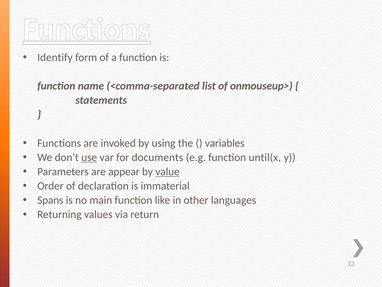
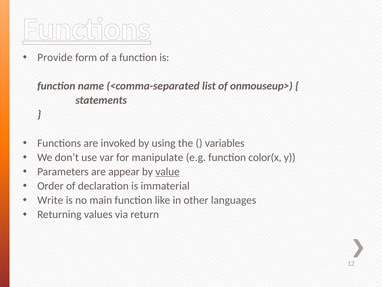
Identify: Identify -> Provide
use underline: present -> none
documents: documents -> manipulate
until(x: until(x -> color(x
Spans: Spans -> Write
